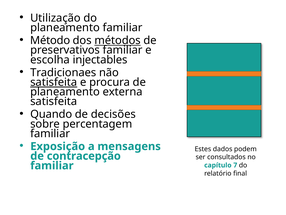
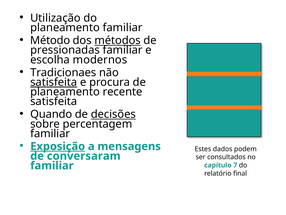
preservativos: preservativos -> pressionadas
injectables: injectables -> modernos
externa: externa -> recente
decisões underline: none -> present
Exposição underline: none -> present
contracepção: contracepção -> conversaram
